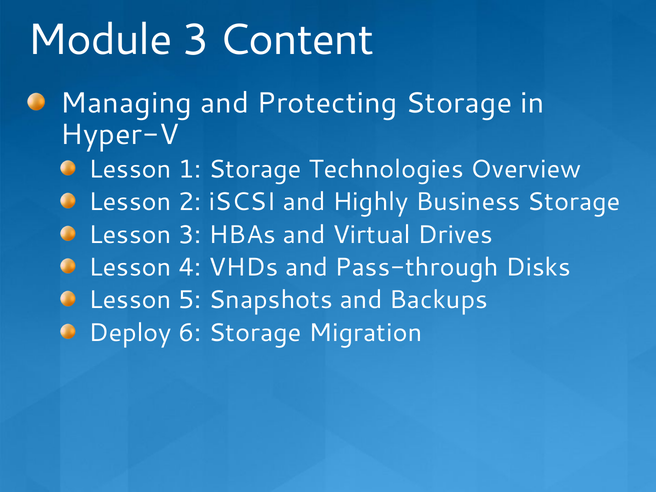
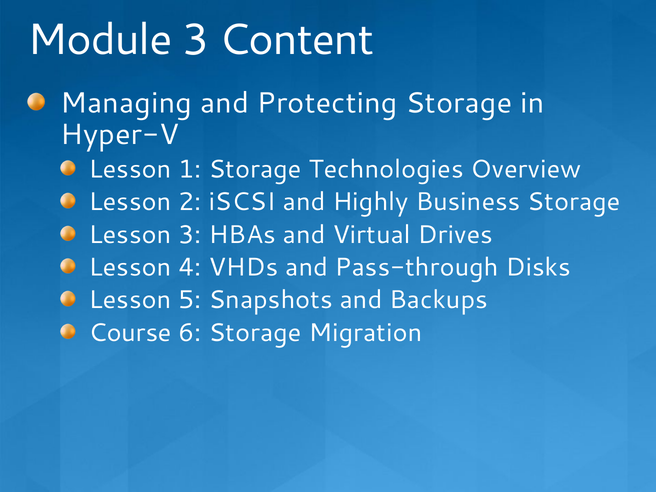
Deploy: Deploy -> Course
